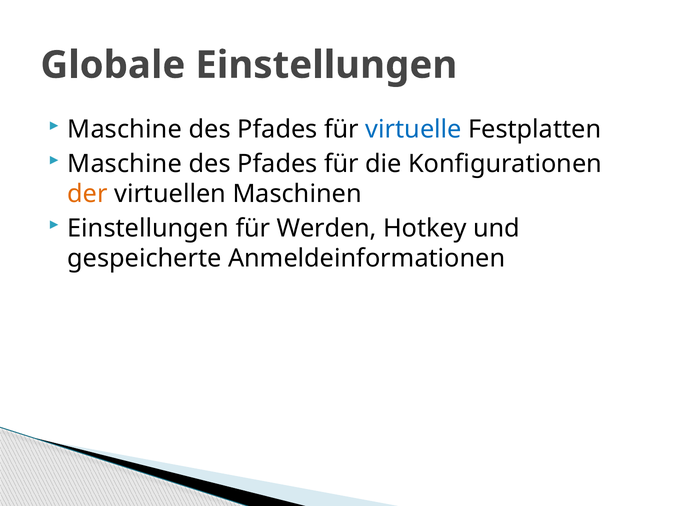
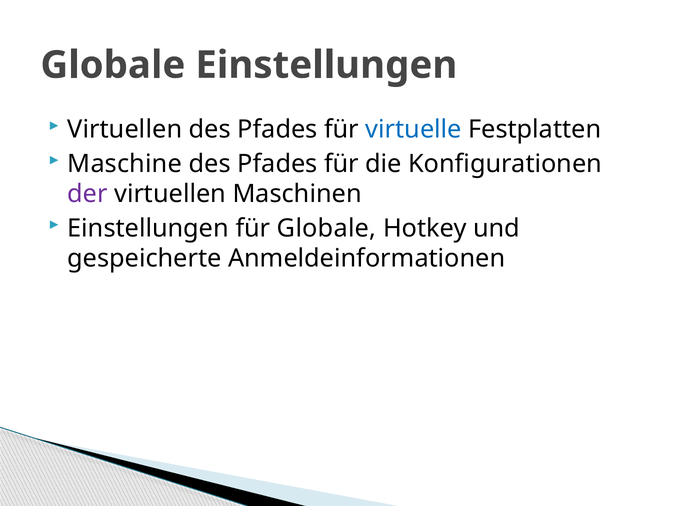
Maschine at (125, 130): Maschine -> Virtuellen
der colour: orange -> purple
für Werden: Werden -> Globale
